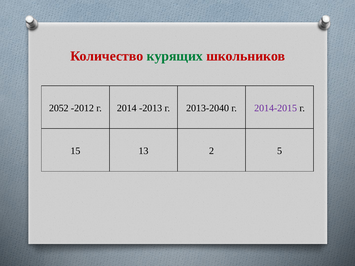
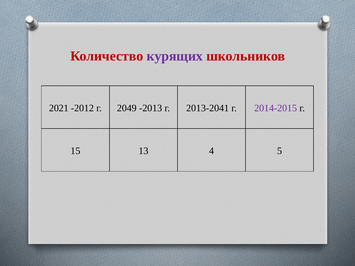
курящих colour: green -> purple
2052: 2052 -> 2021
2014: 2014 -> 2049
2013-2040: 2013-2040 -> 2013-2041
2: 2 -> 4
